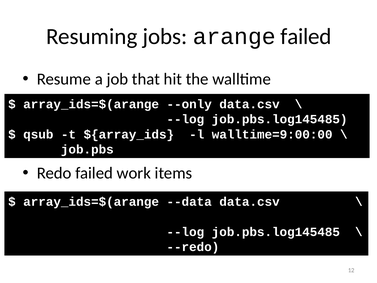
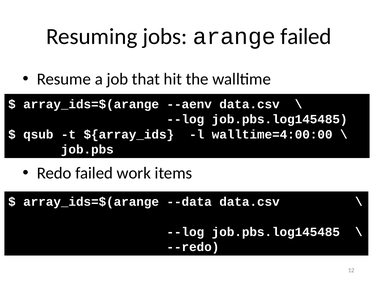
--only: --only -> --aenv
walltime=9:00:00: walltime=9:00:00 -> walltime=4:00:00
